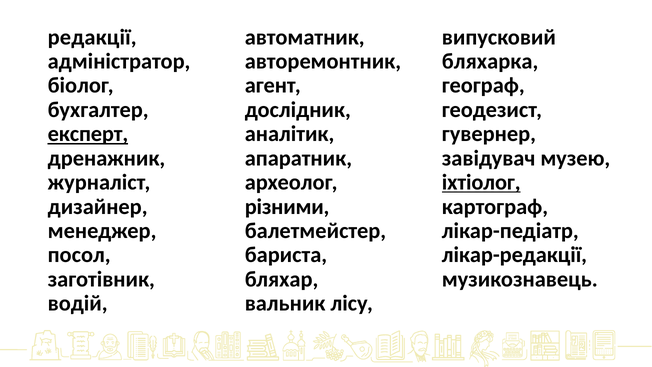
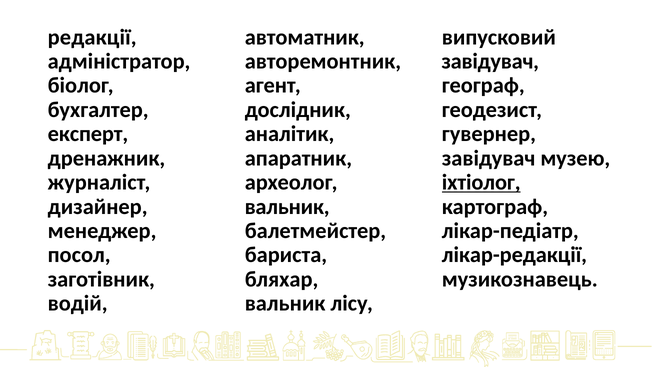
бляхарка at (490, 61): бляхарка -> завідувач
експерт underline: present -> none
різними at (287, 206): різними -> вальник
